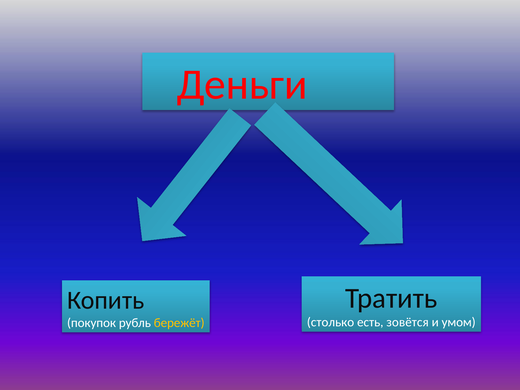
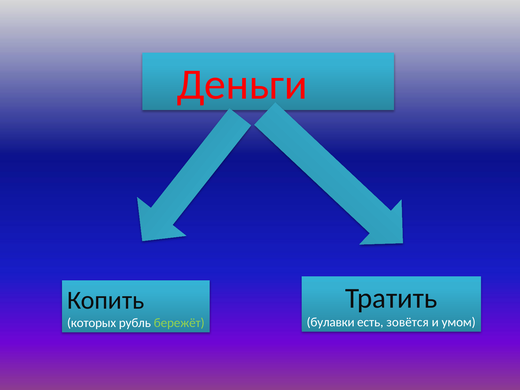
столько: столько -> булавки
покупок: покупок -> которых
бережёт colour: yellow -> light green
